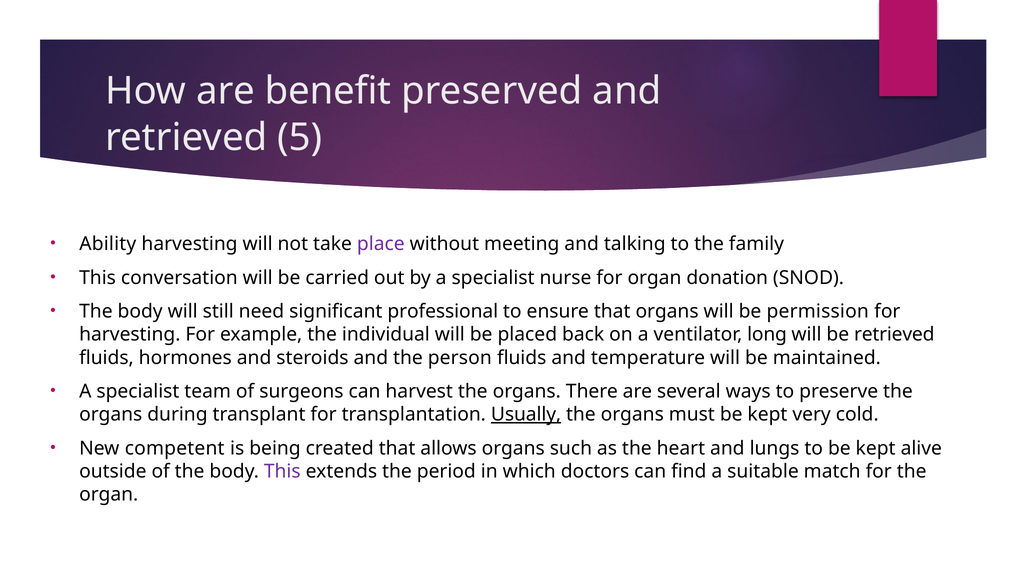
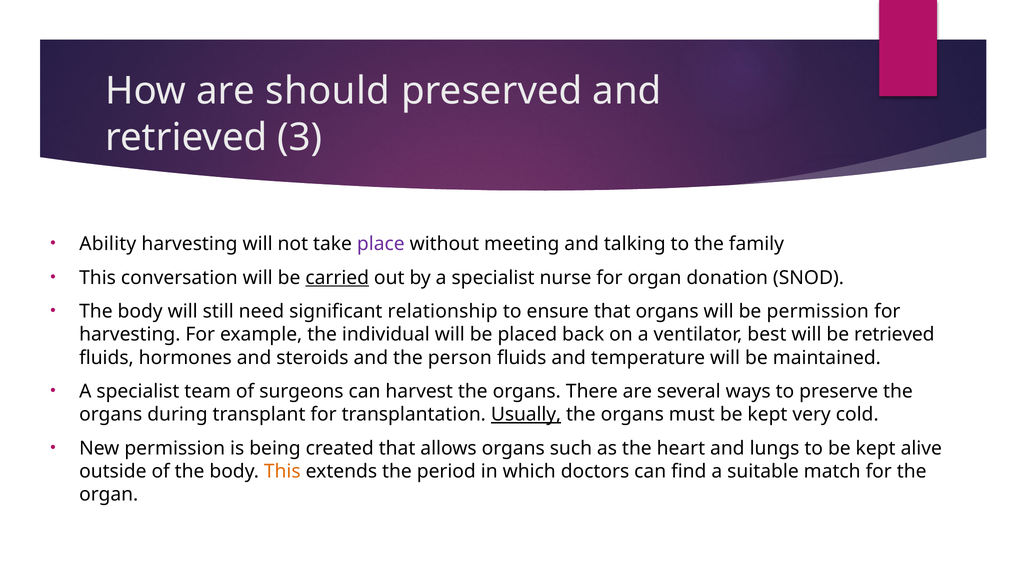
benefit: benefit -> should
5: 5 -> 3
carried underline: none -> present
professional: professional -> relationship
long: long -> best
New competent: competent -> permission
This at (282, 472) colour: purple -> orange
